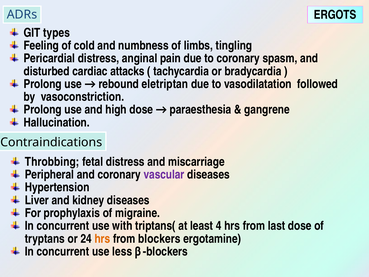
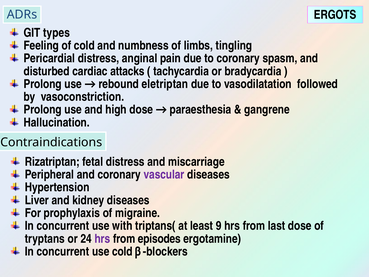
Throbbing: Throbbing -> Rizatriptan
4: 4 -> 9
hrs at (102, 238) colour: orange -> purple
blockers: blockers -> episodes
use less: less -> cold
